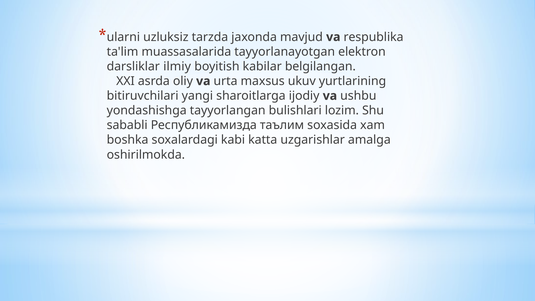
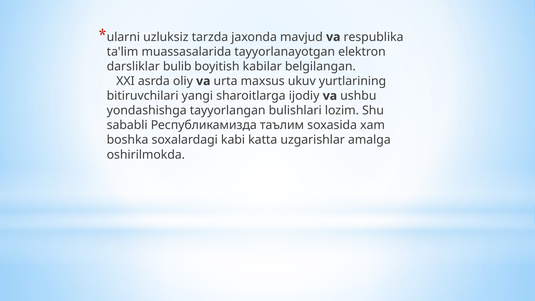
ilmiy: ilmiy -> bulib
